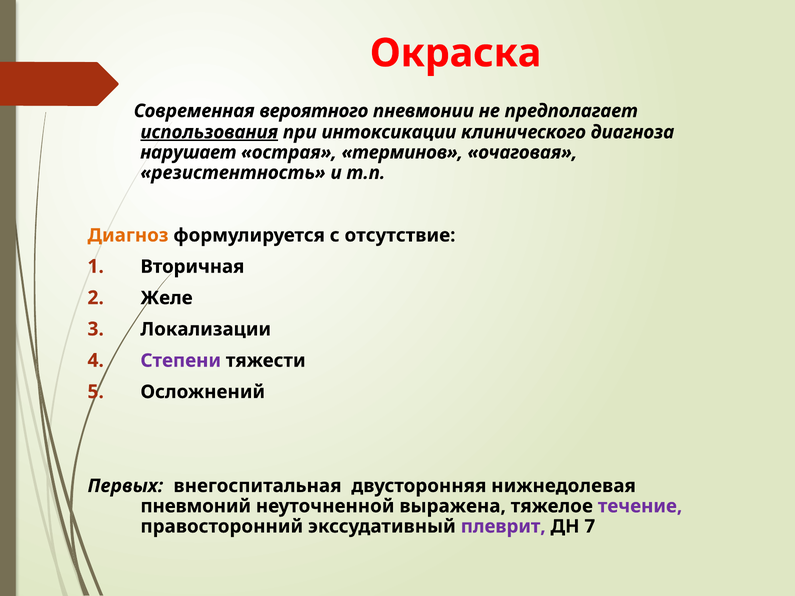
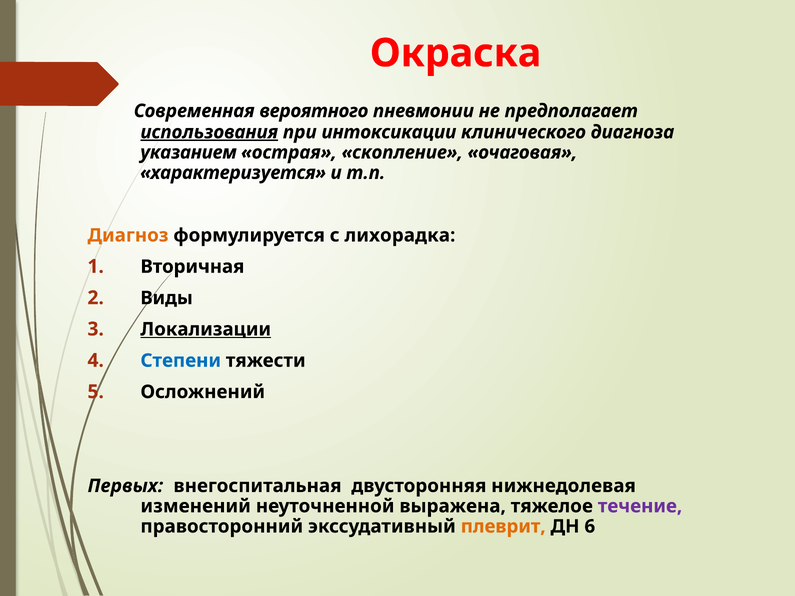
нарушает: нарушает -> указанием
терминов: терминов -> скопление
резистентность: резистентность -> характеризуется
отсутствие: отсутствие -> лихорадка
Желе: Желе -> Виды
Локализации underline: none -> present
Степени colour: purple -> blue
пневмоний: пневмоний -> изменений
плеврит colour: purple -> orange
7: 7 -> 6
